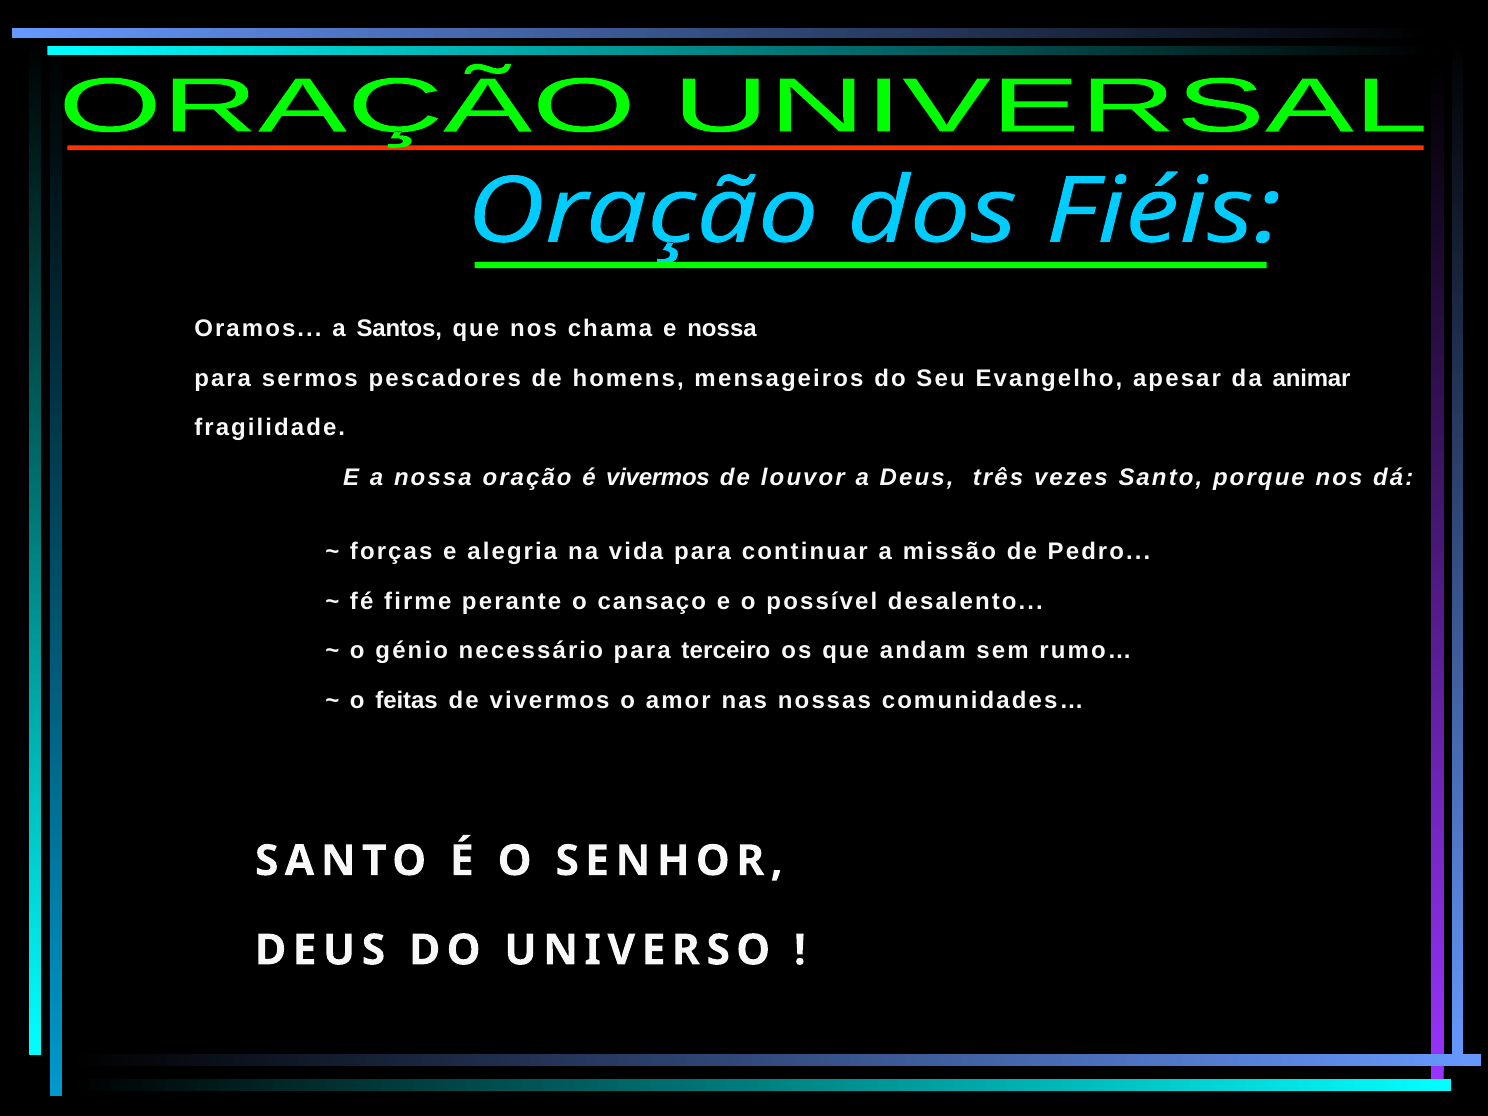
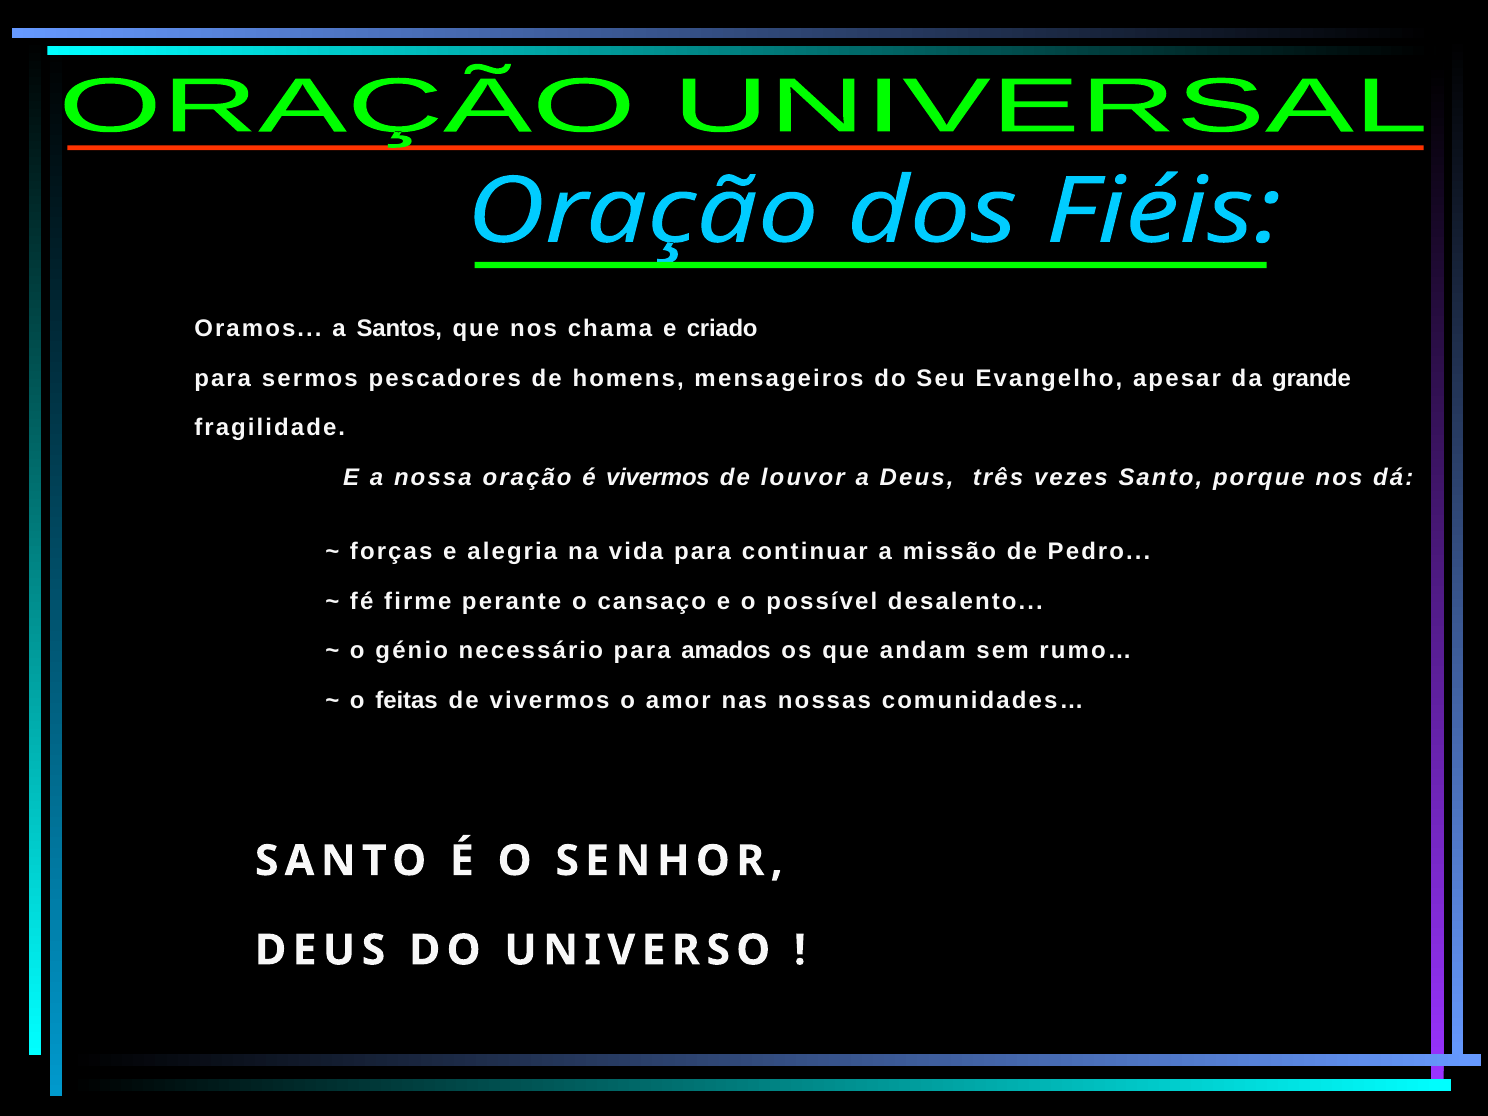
e nossa: nossa -> criado
animar: animar -> grande
terceiro: terceiro -> amados
